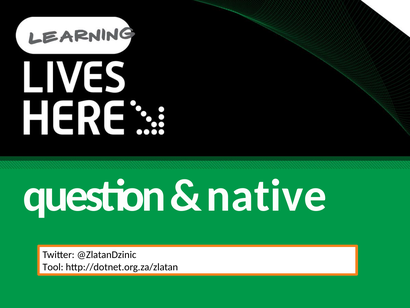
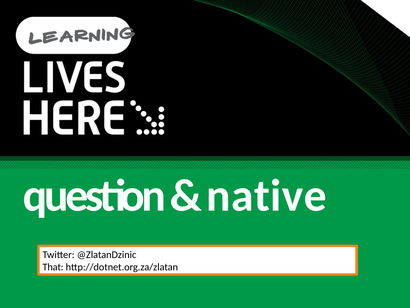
Tool: Tool -> That
